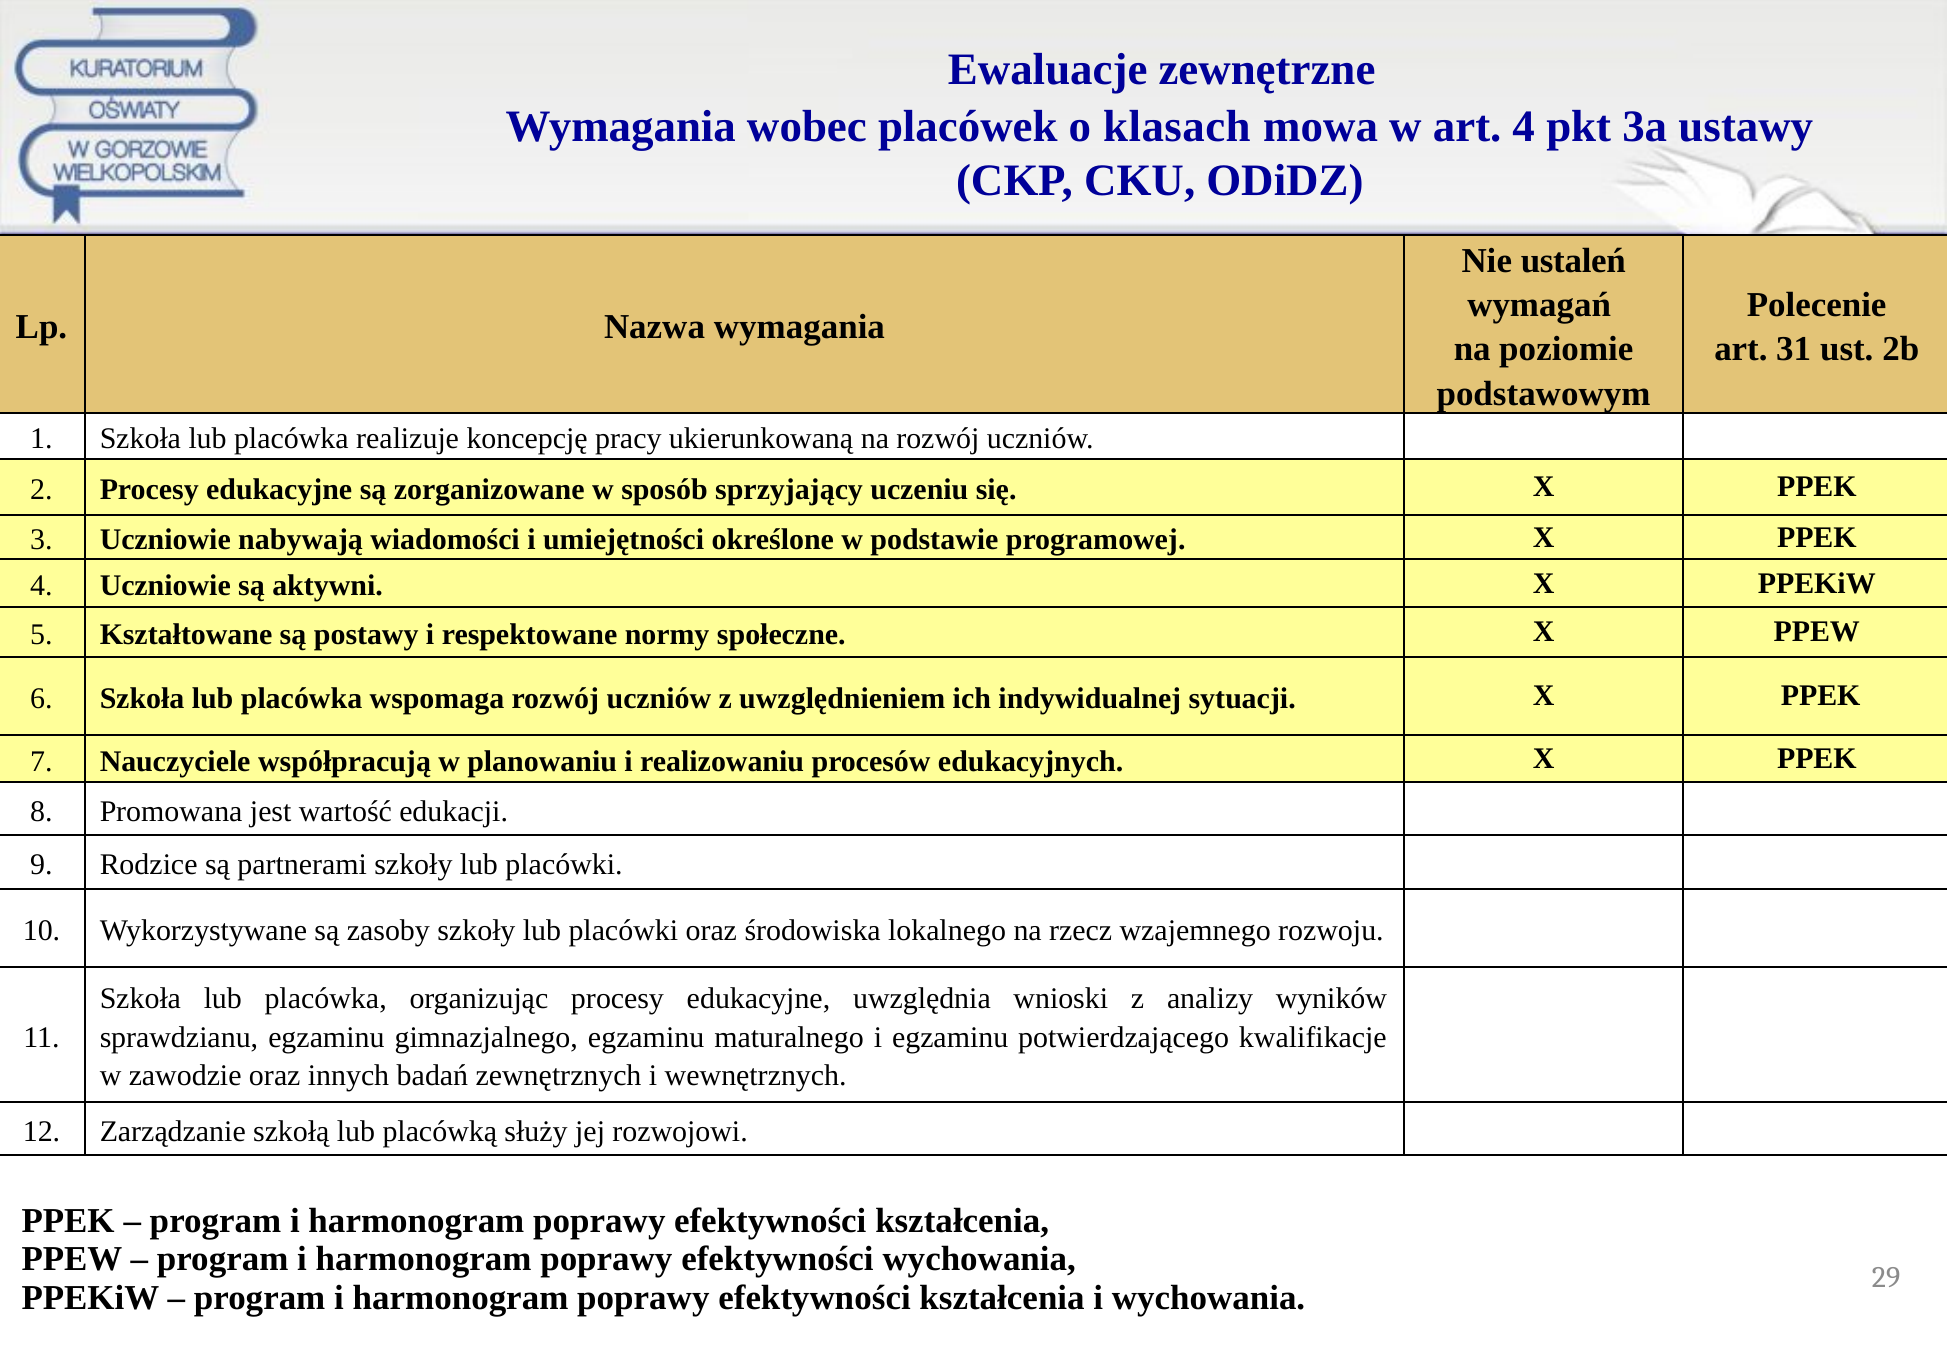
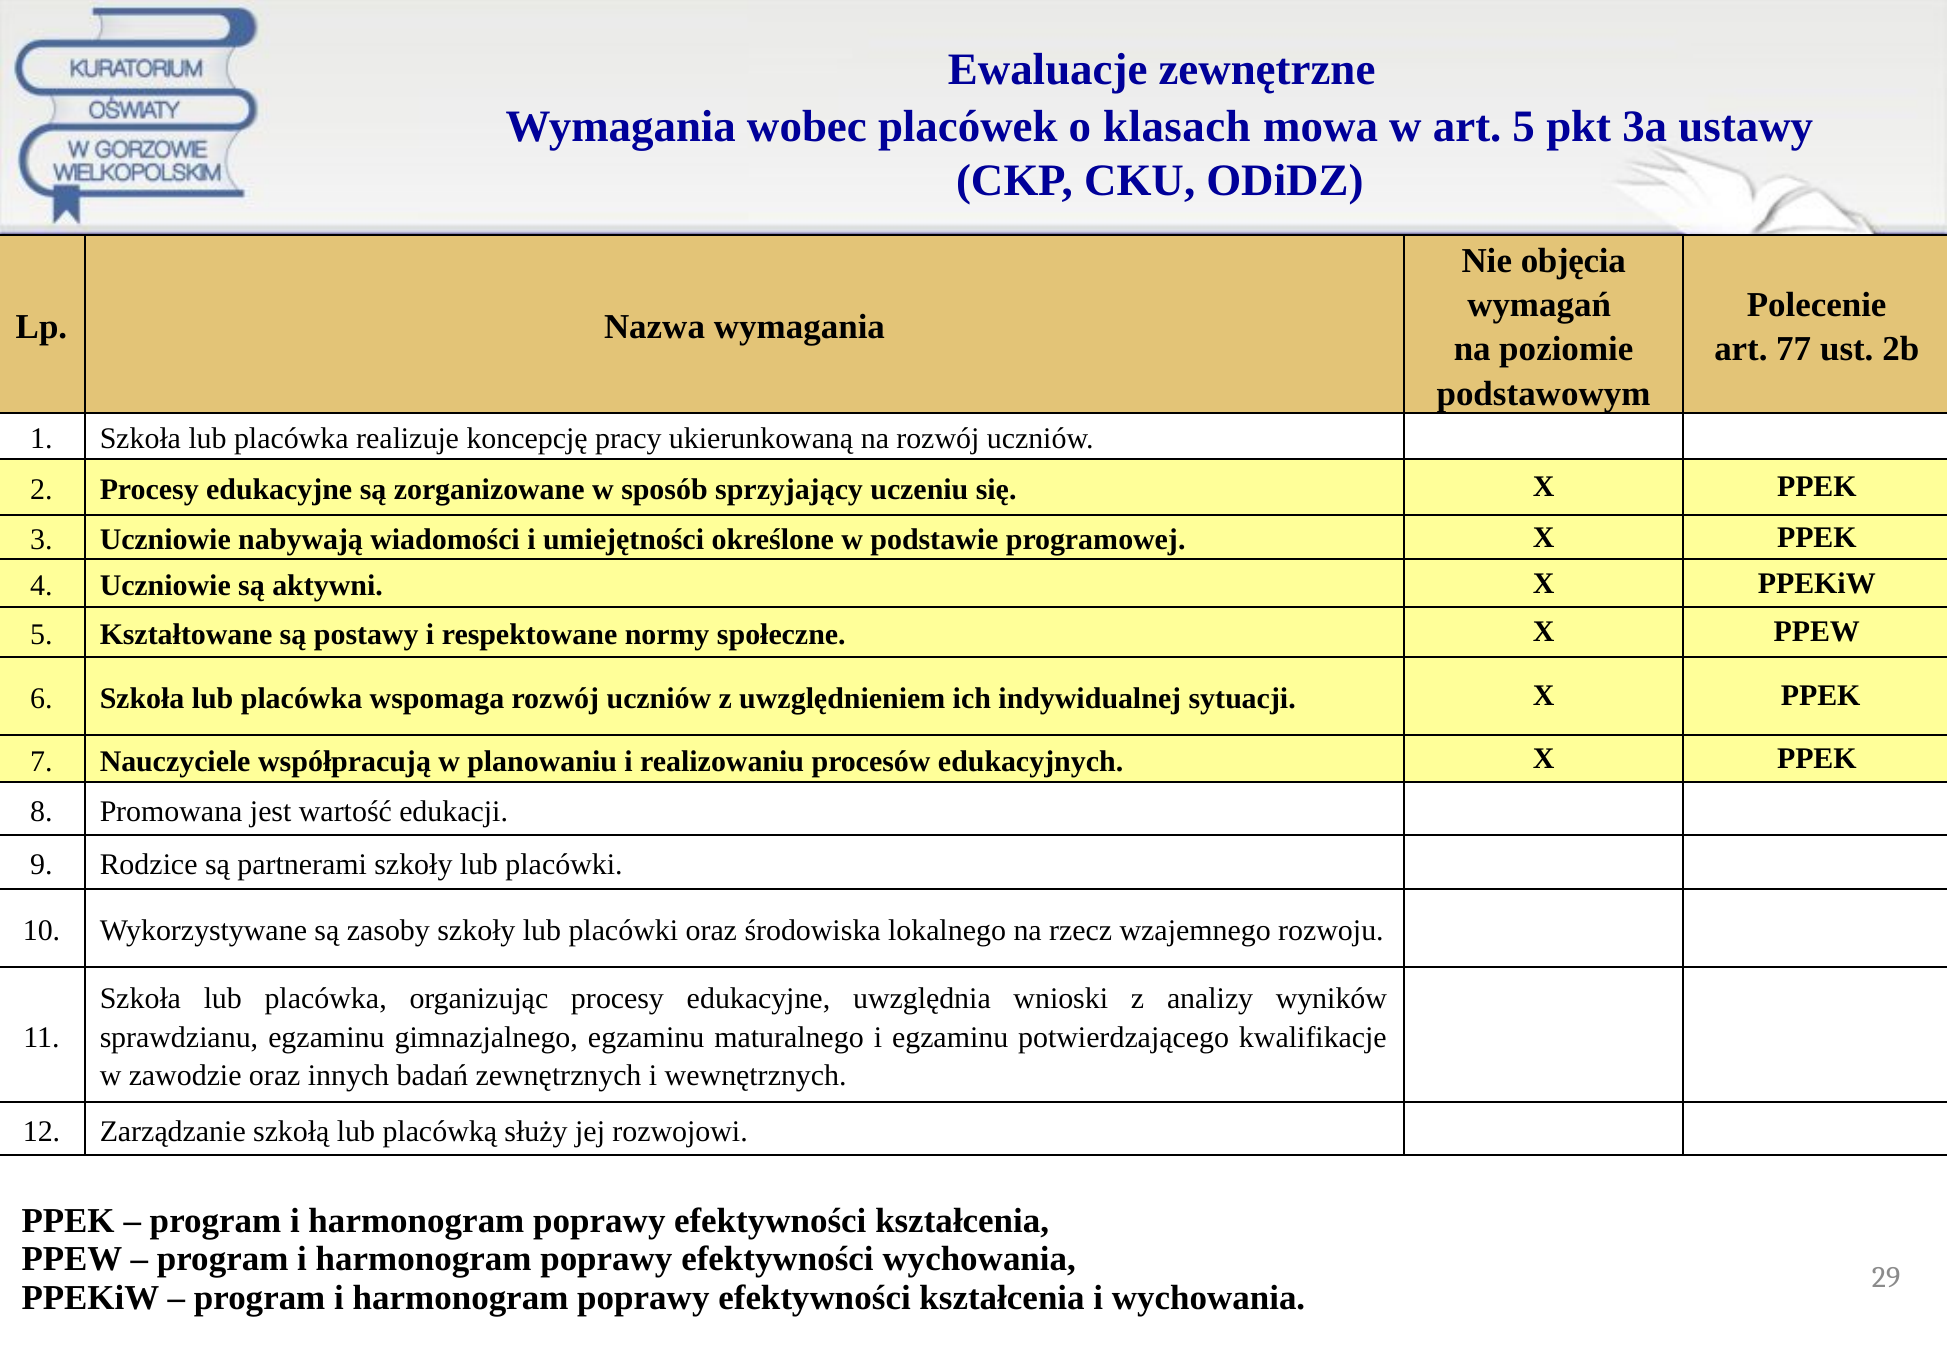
art 4: 4 -> 5
ustaleń: ustaleń -> objęcia
31: 31 -> 77
